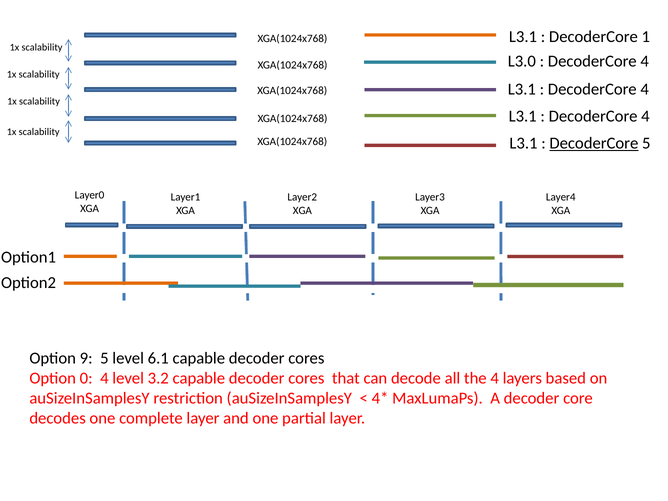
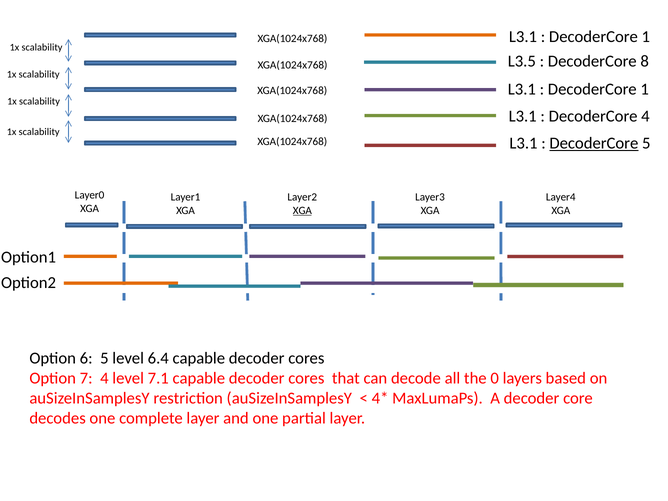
L3.0: L3.0 -> L3.5
4 at (645, 61): 4 -> 8
4 at (645, 89): 4 -> 1
XGA at (302, 210) underline: none -> present
9: 9 -> 6
6.1: 6.1 -> 6.4
0: 0 -> 7
3.2: 3.2 -> 7.1
the 4: 4 -> 0
